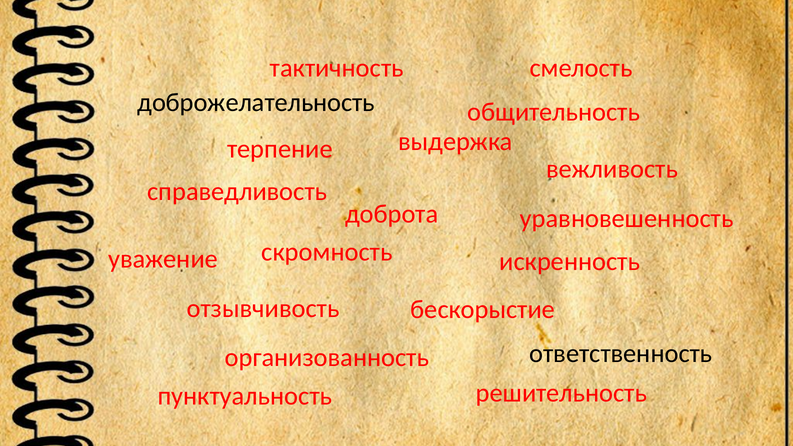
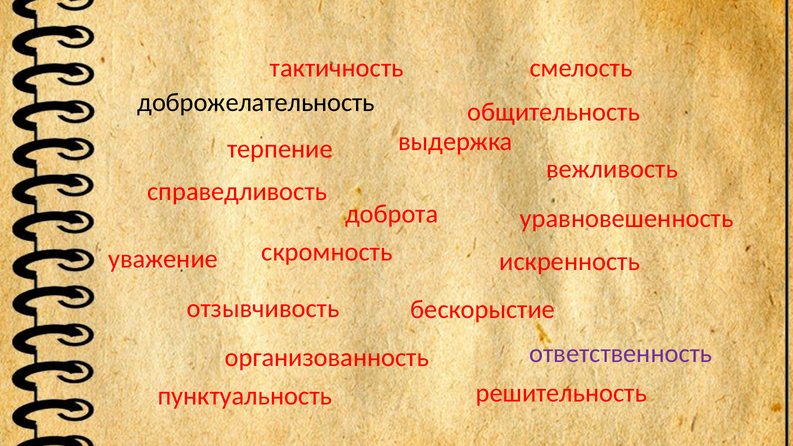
ответственность colour: black -> purple
